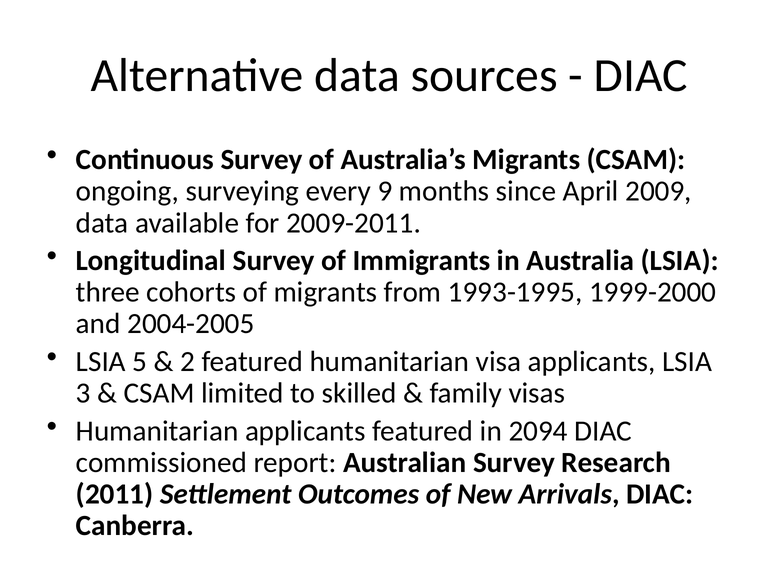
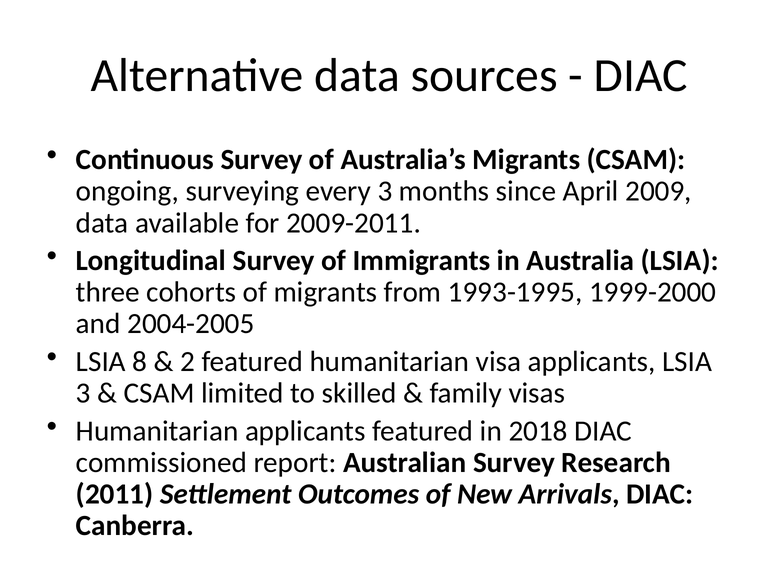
every 9: 9 -> 3
5: 5 -> 8
2094: 2094 -> 2018
